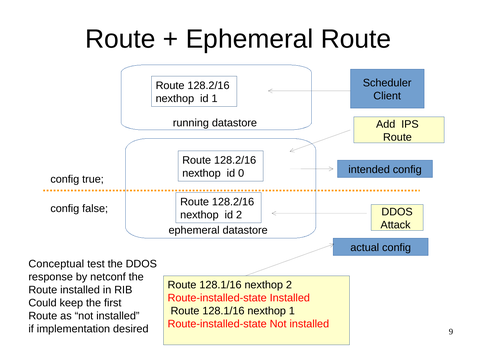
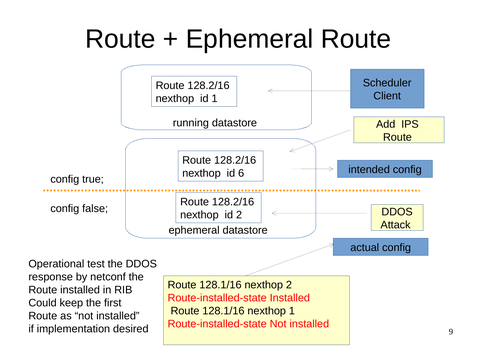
0: 0 -> 6
Conceptual: Conceptual -> Operational
